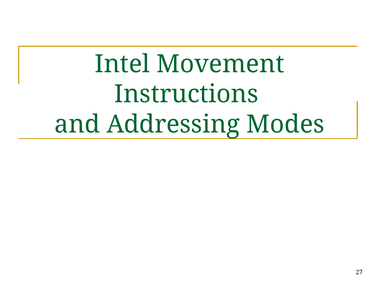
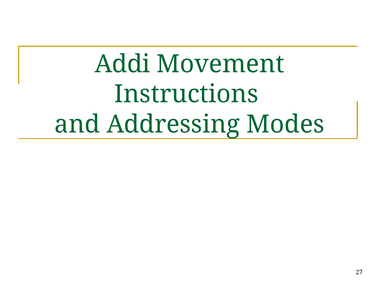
Intel: Intel -> Addi
